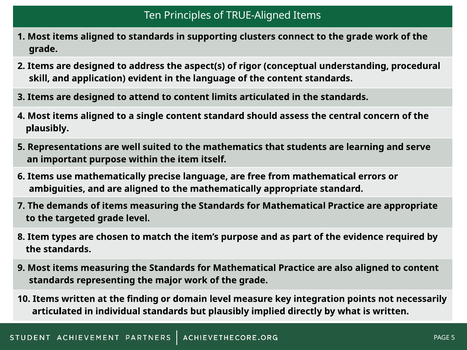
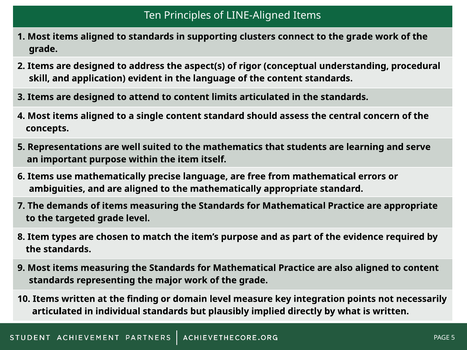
TRUE-Aligned: TRUE-Aligned -> LINE-Aligned
plausibly at (47, 128): plausibly -> concepts
